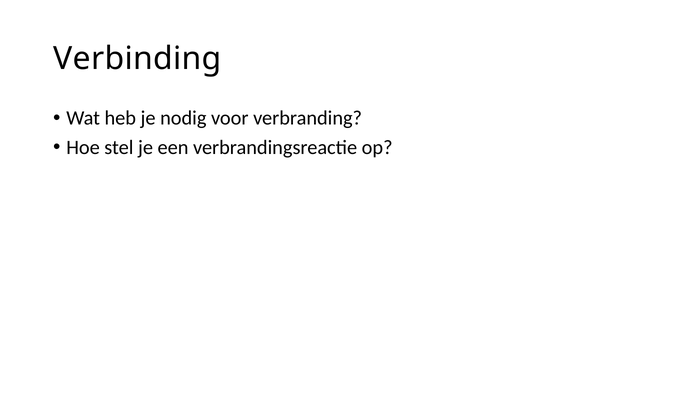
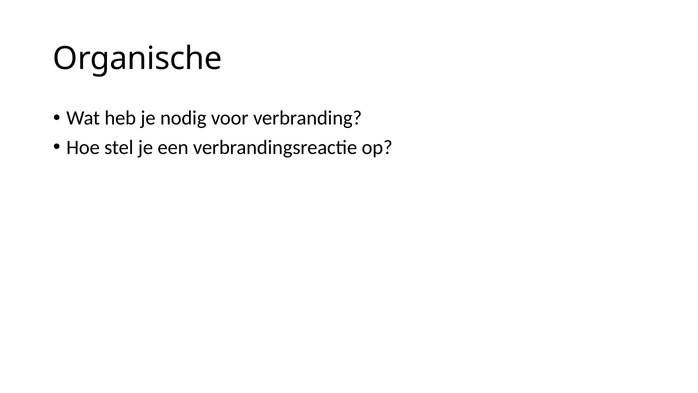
Verbinding: Verbinding -> Organische
